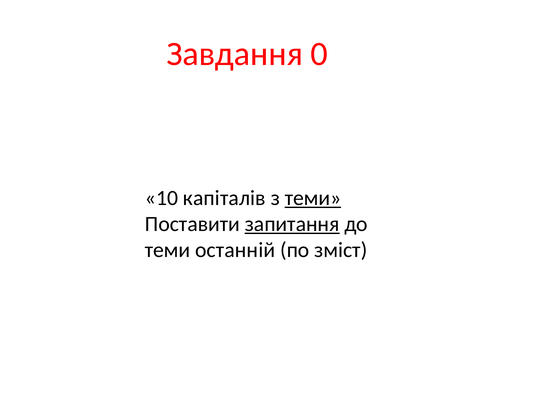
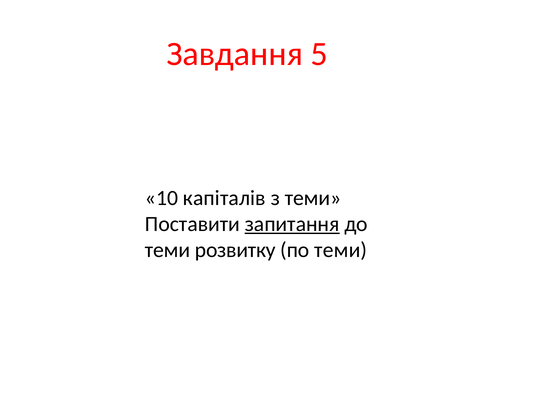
0: 0 -> 5
теми at (313, 198) underline: present -> none
останній: останній -> розвитку
по зміст: зміст -> теми
